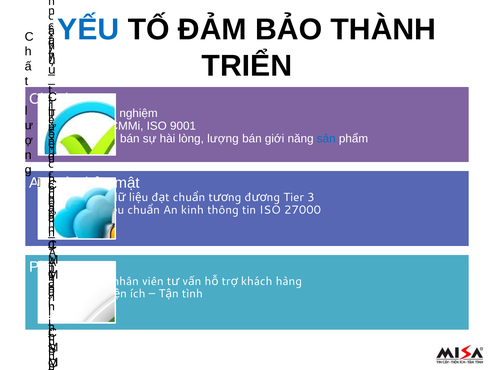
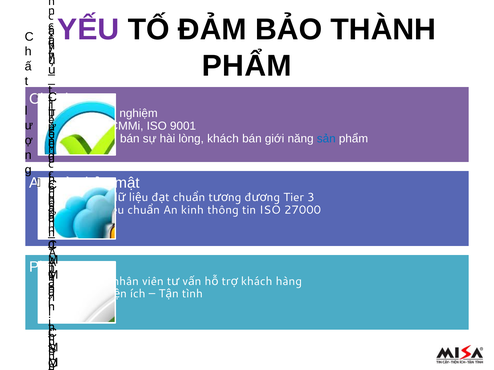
YẾU colour: blue -> purple
TRIỂN at (247, 66): TRIỂN -> PHẨM
lòng lượng: lượng -> khách
